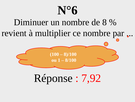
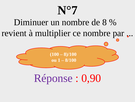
N°6: N°6 -> N°7
Réponse colour: black -> purple
7,92: 7,92 -> 0,90
